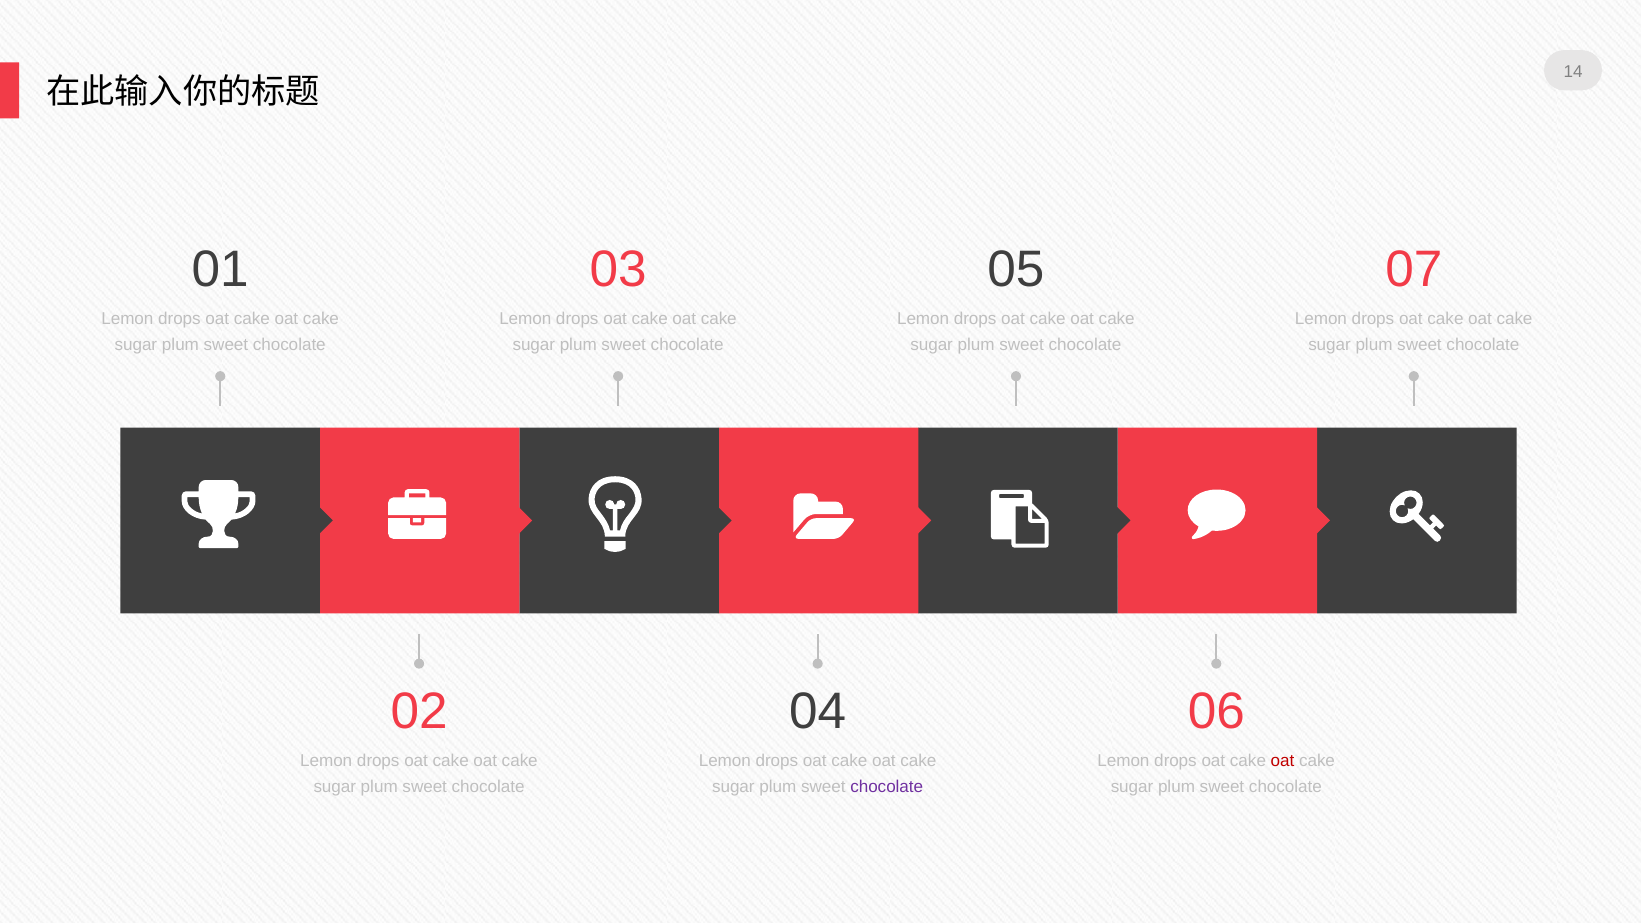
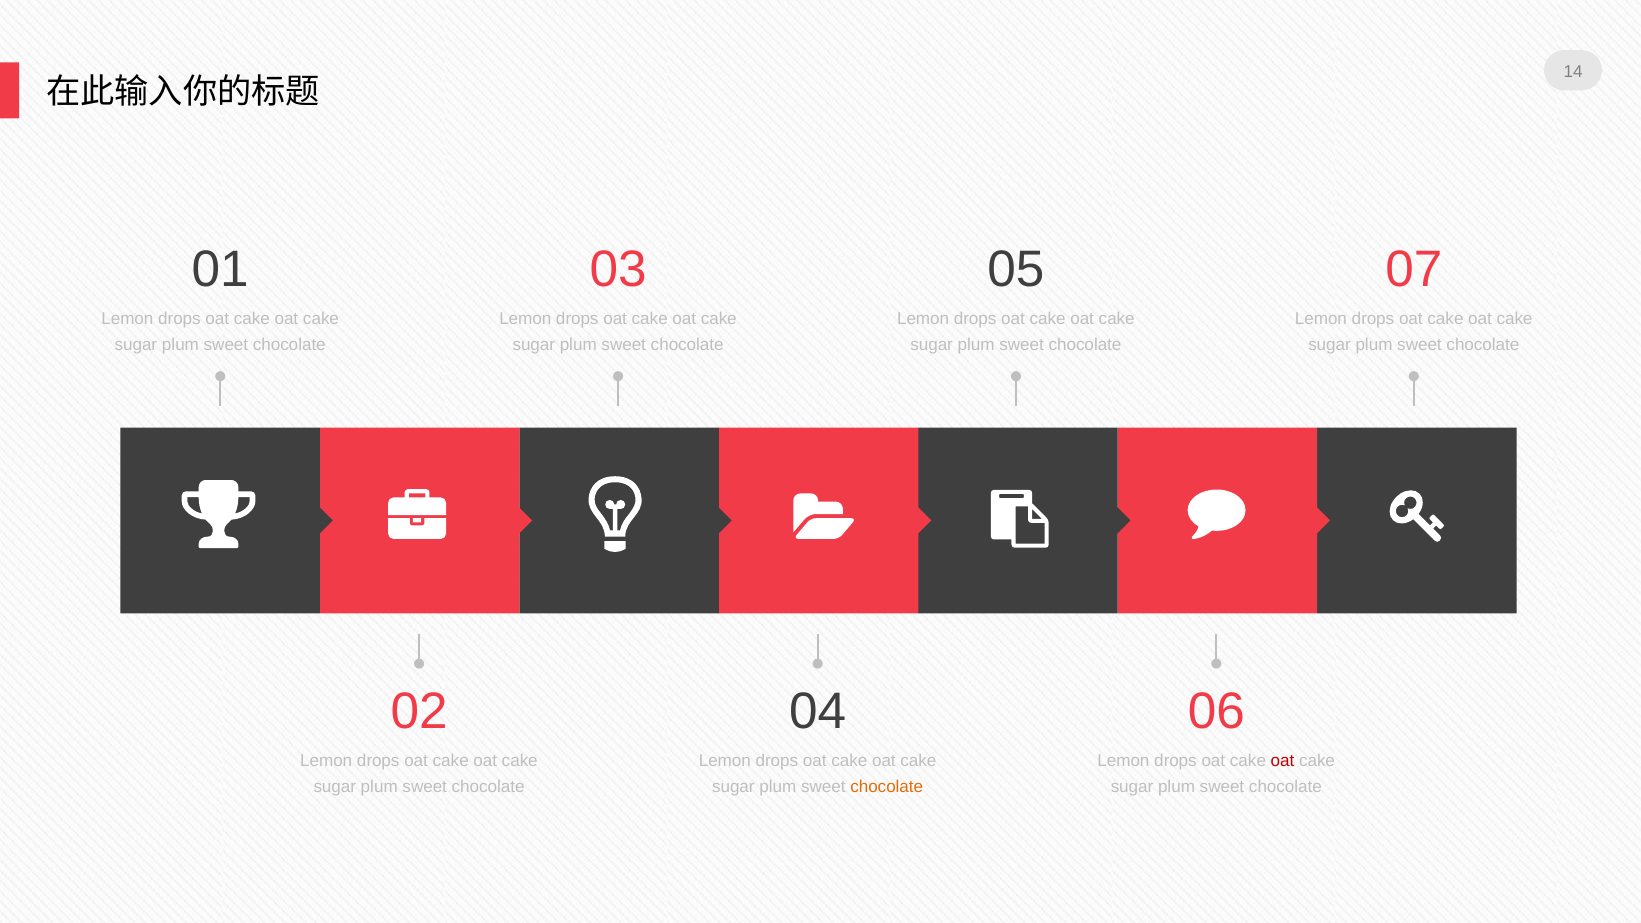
chocolate at (887, 787) colour: purple -> orange
